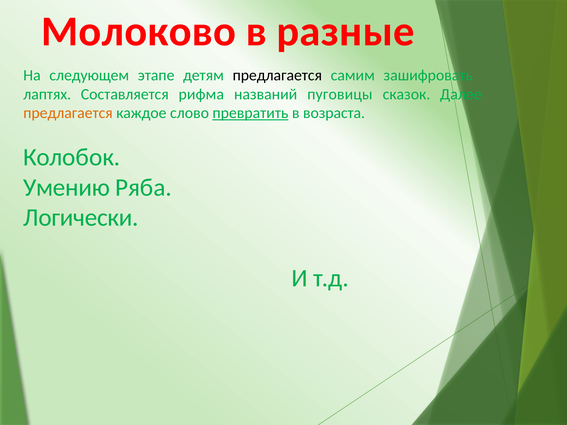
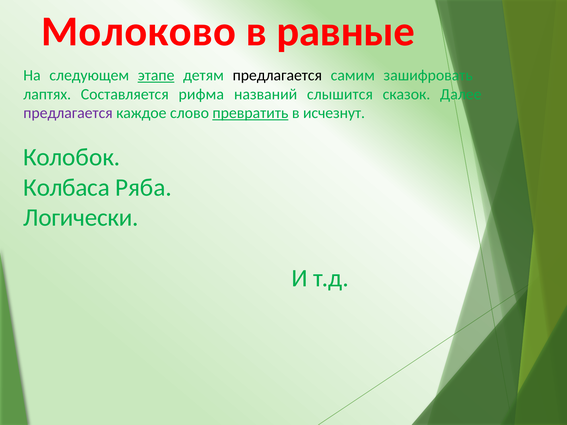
разные: разные -> равные
этапе underline: none -> present
пуговицы: пуговицы -> слышится
предлагается at (68, 113) colour: orange -> purple
возраста: возраста -> исчезнут
Умению: Умению -> Колбаса
